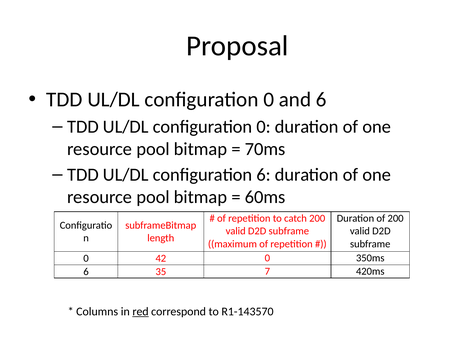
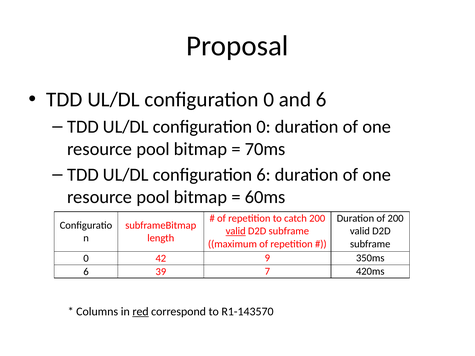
valid at (236, 231) underline: none -> present
42 0: 0 -> 9
35: 35 -> 39
